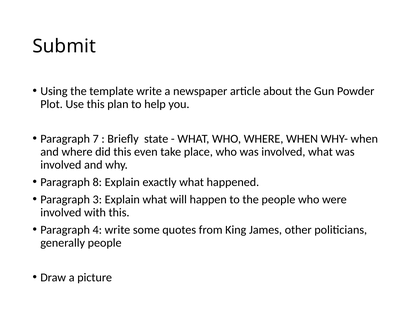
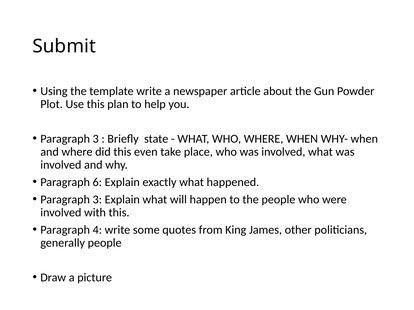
7 at (96, 139): 7 -> 3
8: 8 -> 6
